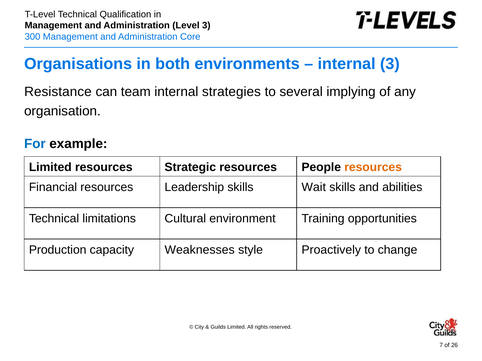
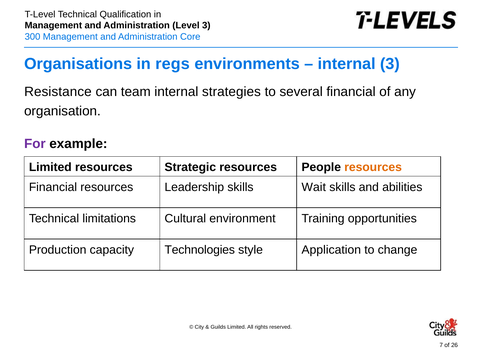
both: both -> regs
several implying: implying -> financial
For colour: blue -> purple
Weaknesses: Weaknesses -> Technologies
Proactively: Proactively -> Application
